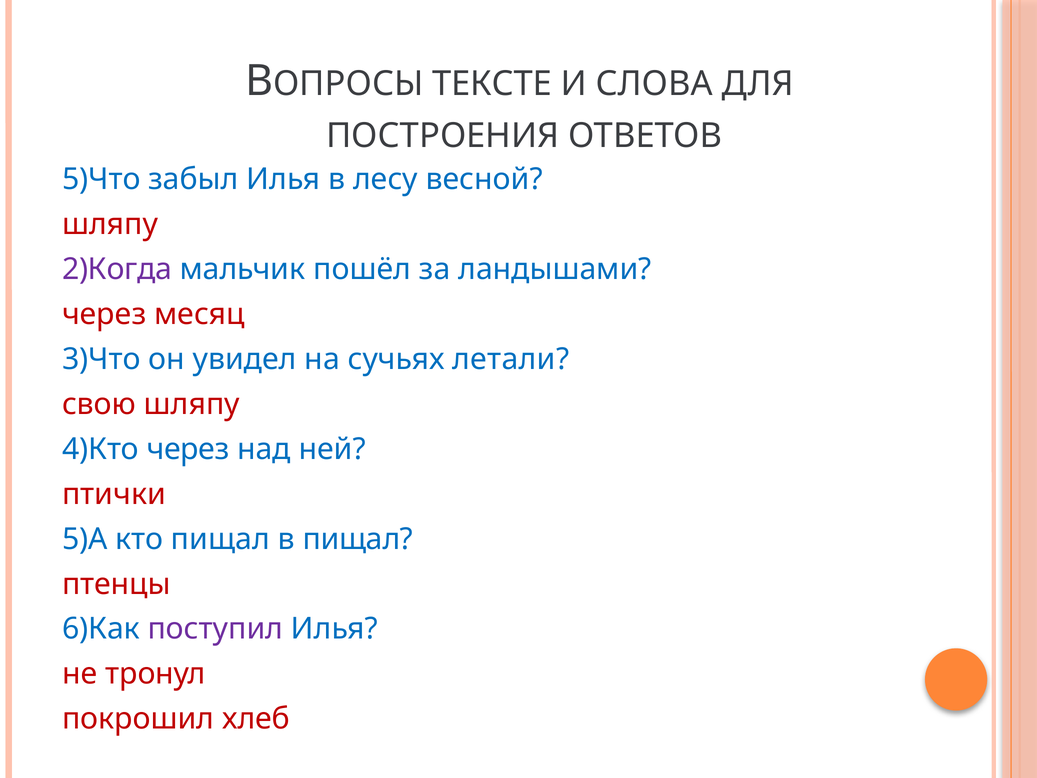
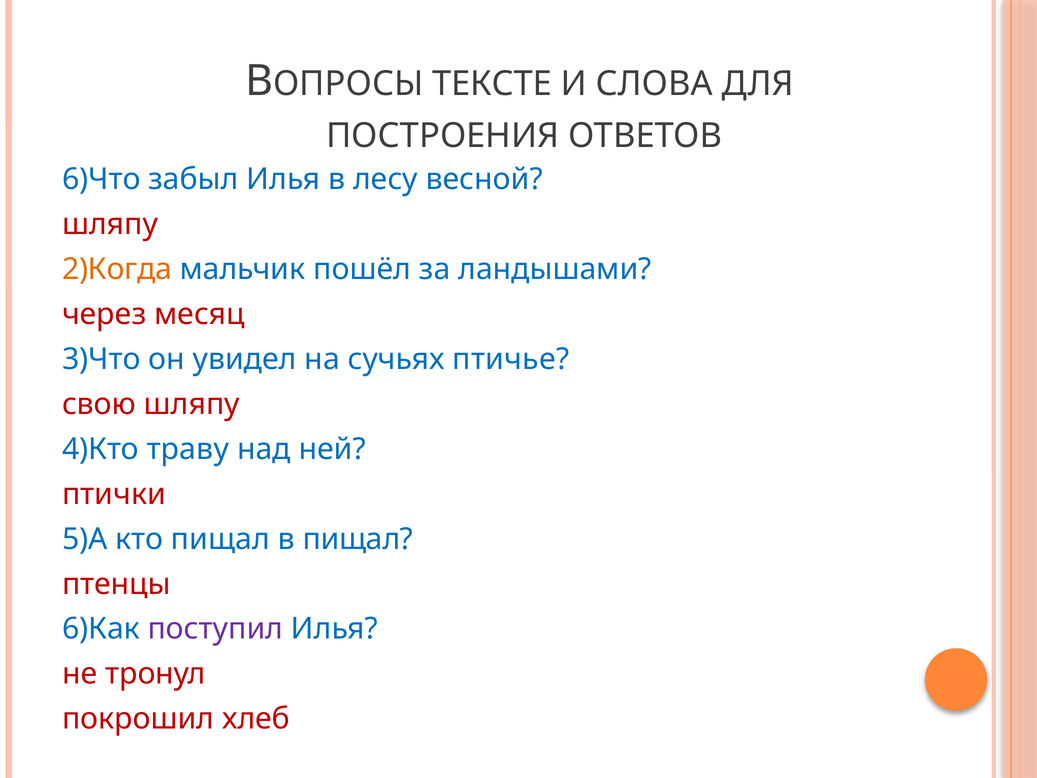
5)Что: 5)Что -> 6)Что
2)Когда colour: purple -> orange
летали: летали -> птичье
4)Кто через: через -> траву
